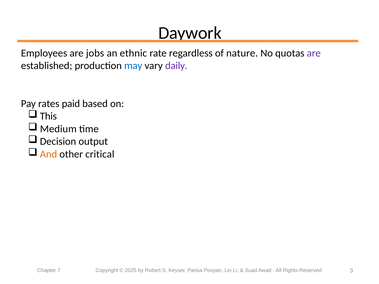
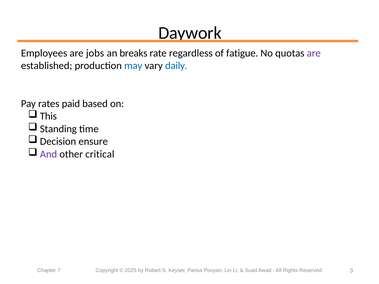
ethnic: ethnic -> breaks
nature: nature -> fatigue
daily colour: purple -> blue
Medium: Medium -> Standing
output: output -> ensure
And colour: orange -> purple
